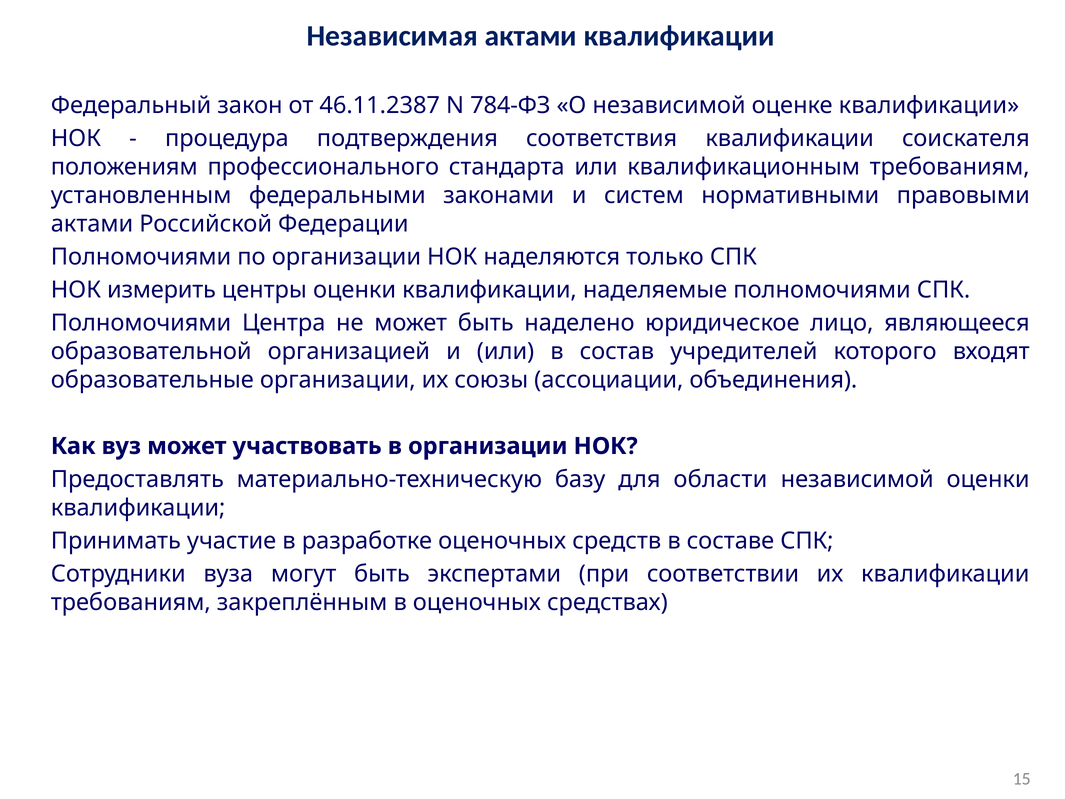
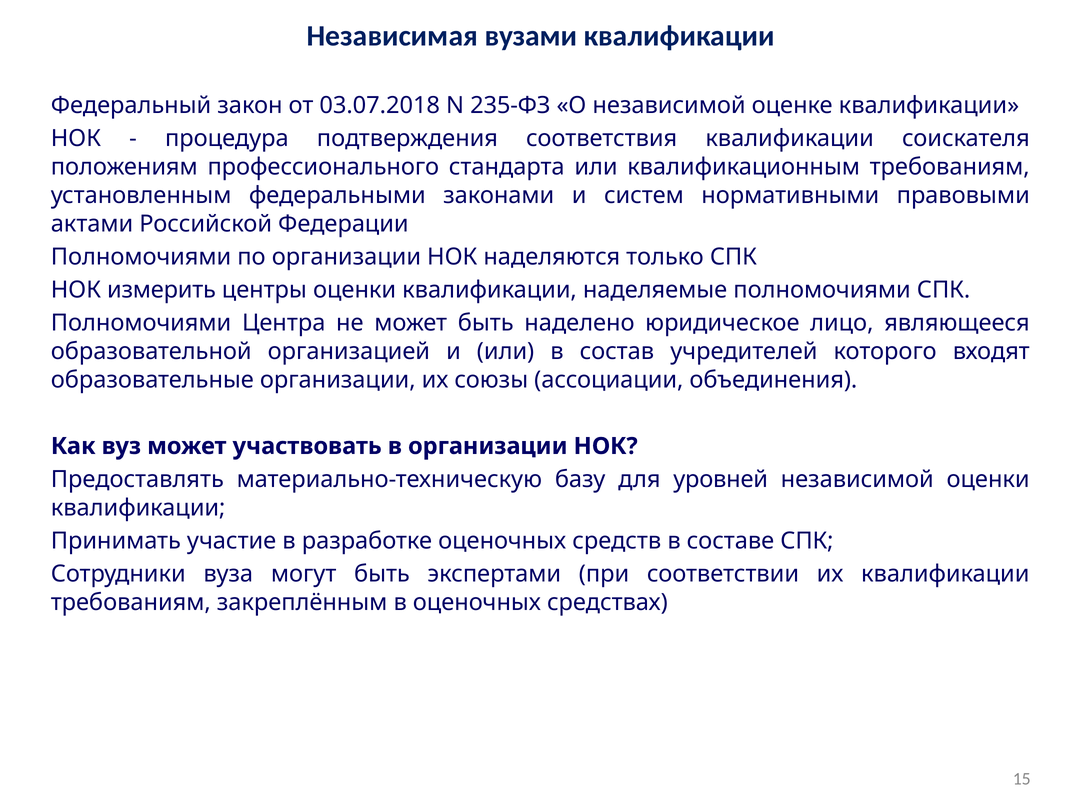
Независимая актами: актами -> вузами
46.11.2387: 46.11.2387 -> 03.07.2018
784-ФЗ: 784-ФЗ -> 235-ФЗ
области: области -> уровней
